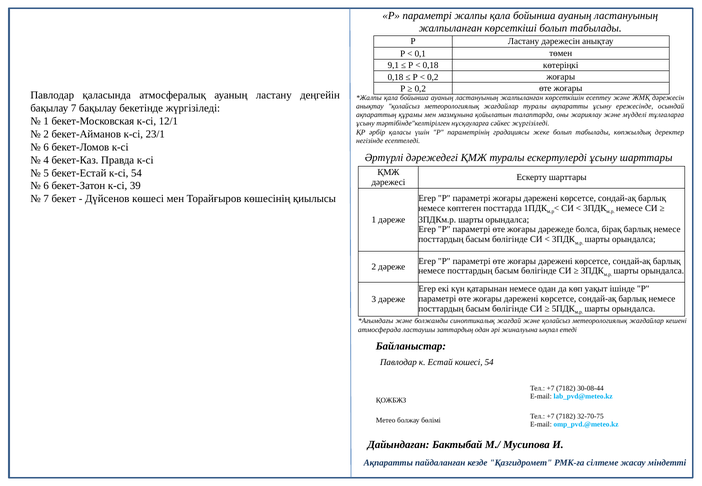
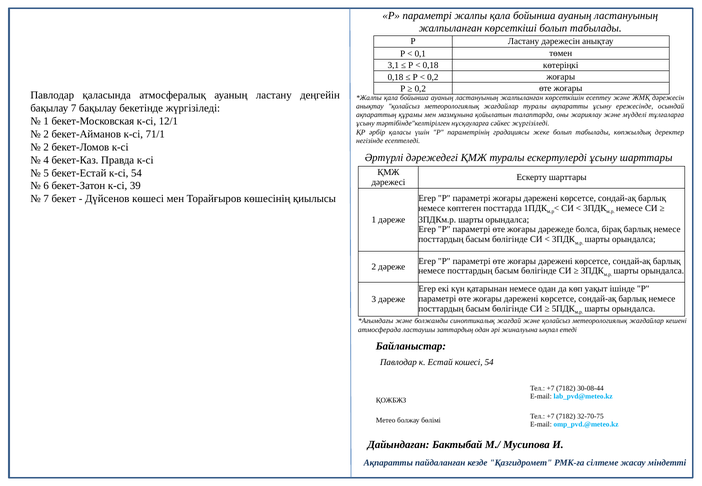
9,1: 9,1 -> 3,1
23/1: 23/1 -> 71/1
6 at (46, 147): 6 -> 2
